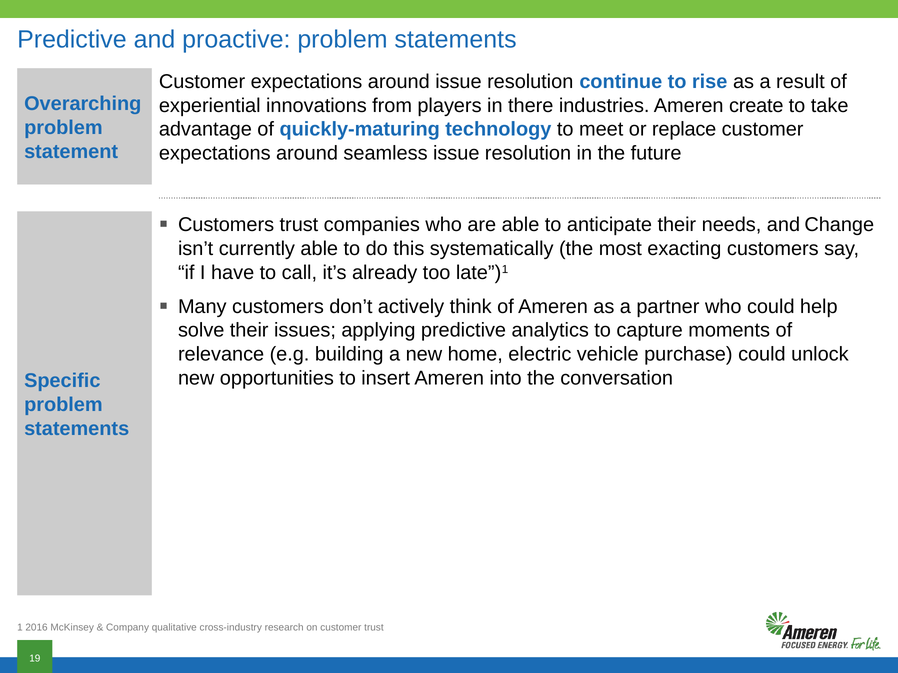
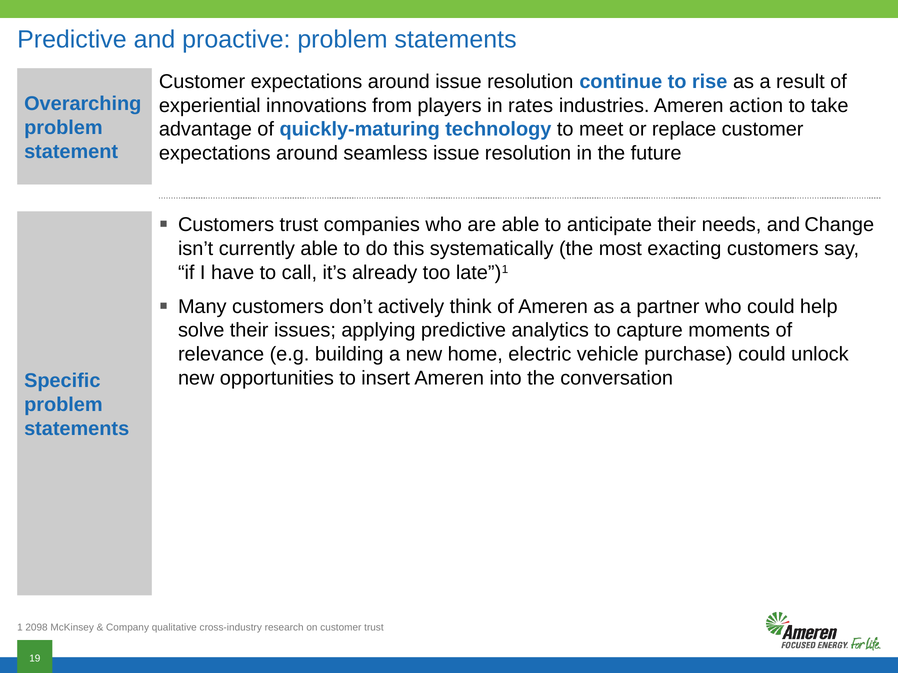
there: there -> rates
create: create -> action
2016: 2016 -> 2098
